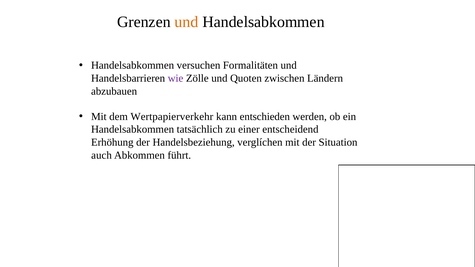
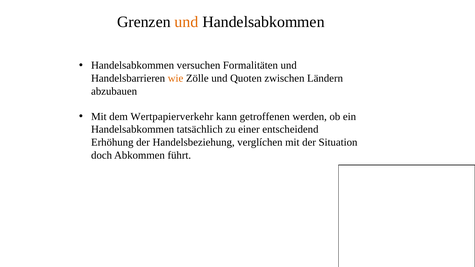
wie colour: purple -> orange
entschieden: entschieden -> getroffenen
auch: auch -> doch
